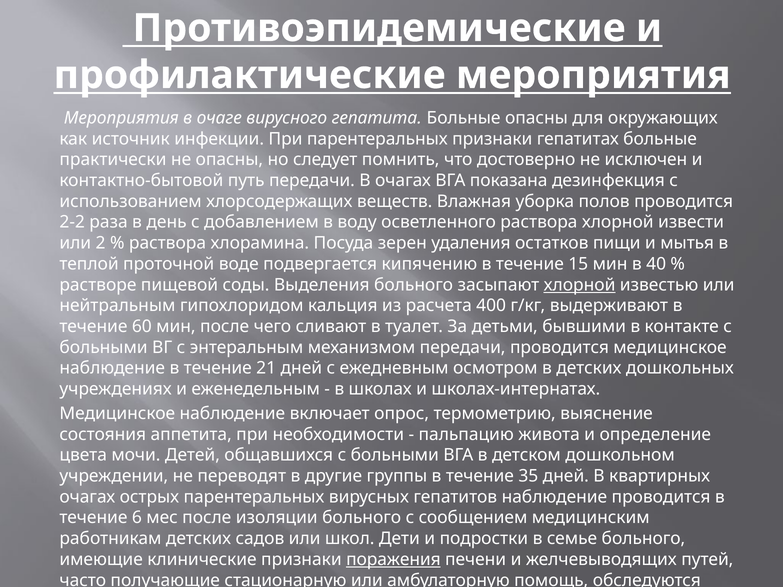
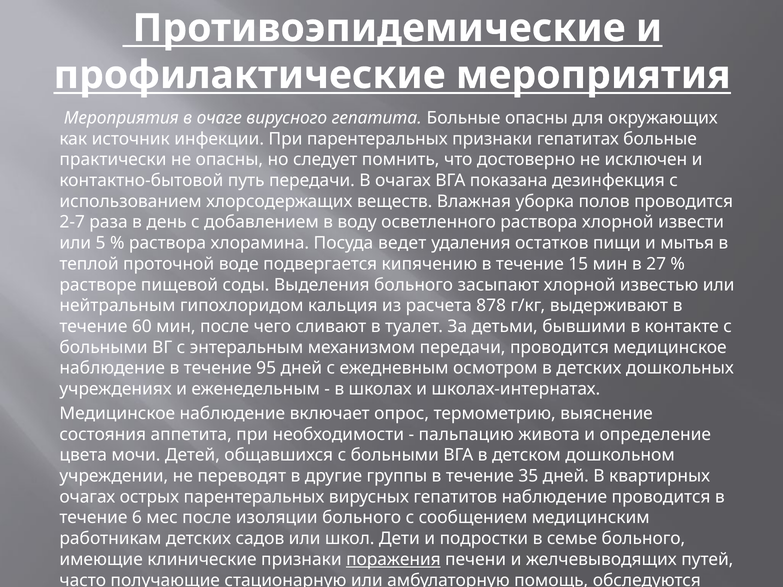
2-2: 2-2 -> 2-7
2: 2 -> 5
зерен: зерен -> ведет
40: 40 -> 27
хлорной at (580, 285) underline: present -> none
400: 400 -> 878
21: 21 -> 95
